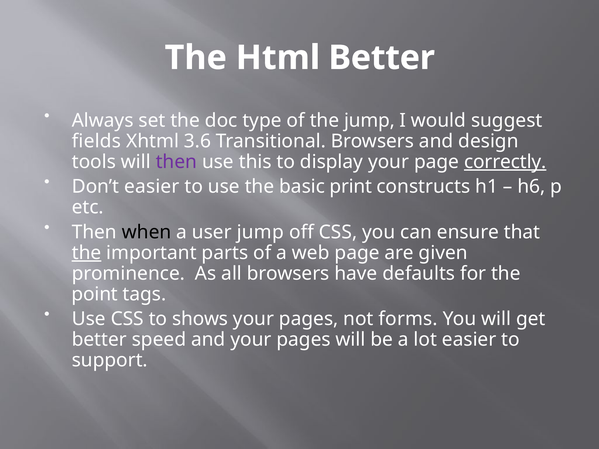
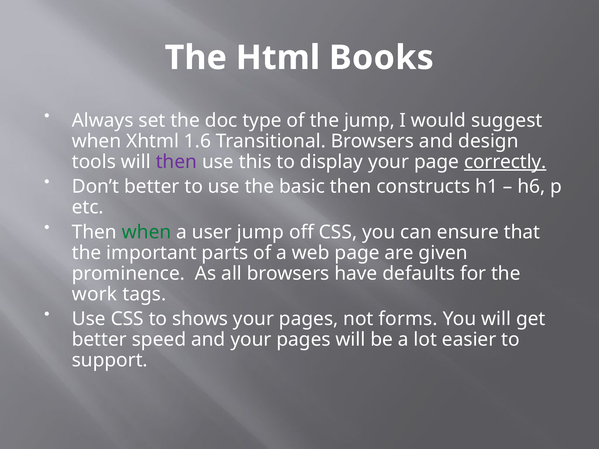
Html Better: Better -> Books
fields at (96, 141): fields -> when
3.6: 3.6 -> 1.6
Don’t easier: easier -> better
basic print: print -> then
when at (147, 232) colour: black -> green
the at (87, 253) underline: present -> none
point: point -> work
